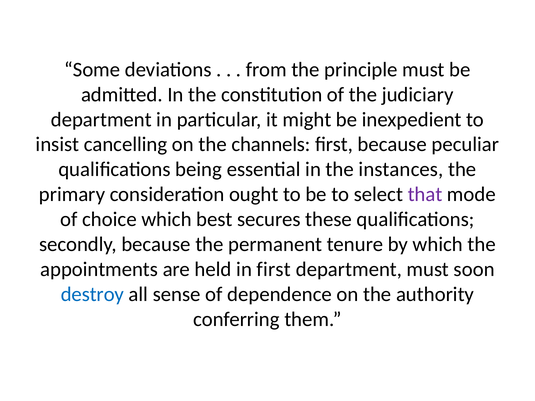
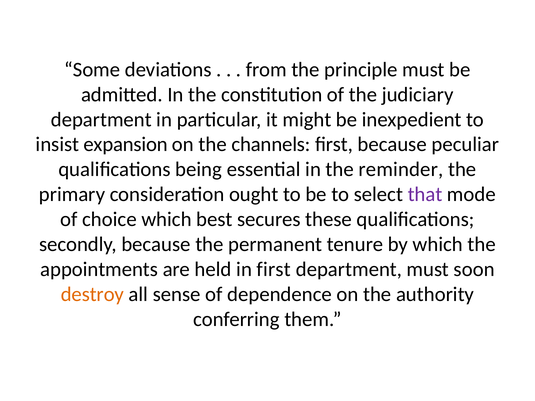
cancelling: cancelling -> expansion
instances: instances -> reminder
destroy colour: blue -> orange
